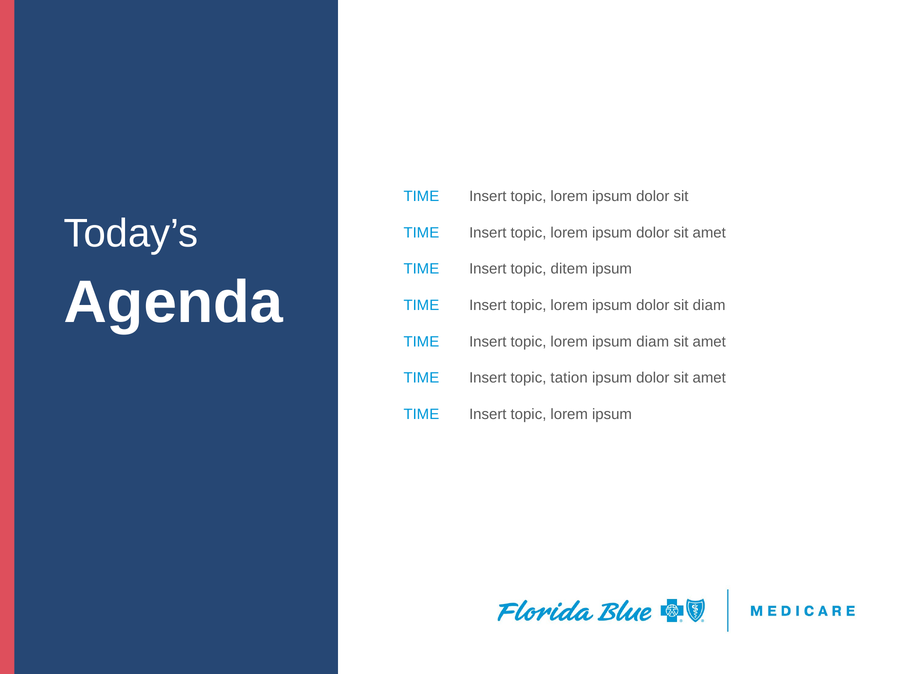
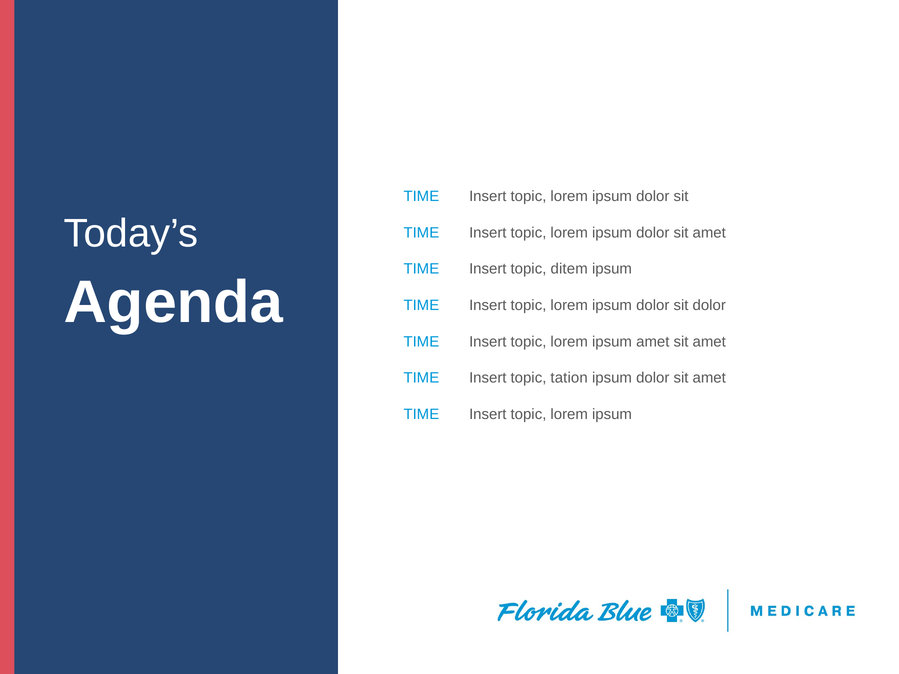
sit diam: diam -> dolor
ipsum diam: diam -> amet
